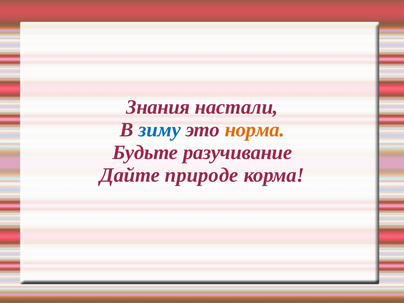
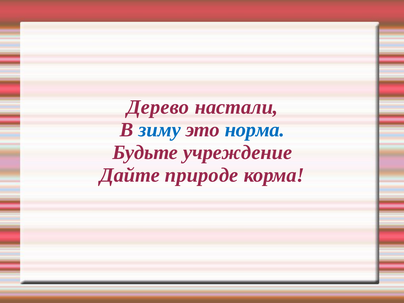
Знания: Знания -> Дерево
норма colour: orange -> blue
разучивание: разучивание -> учреждение
